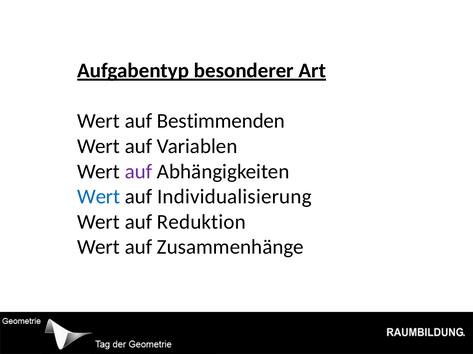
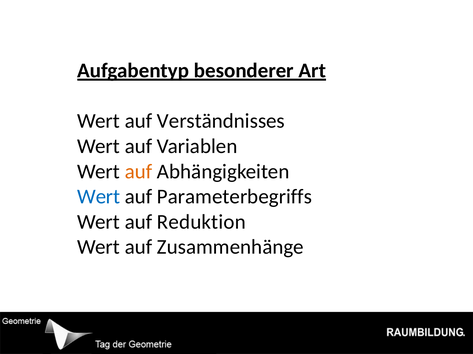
Bestimmenden: Bestimmenden -> Verständnisses
auf at (138, 172) colour: purple -> orange
Individualisierung: Individualisierung -> Parameterbegriffs
